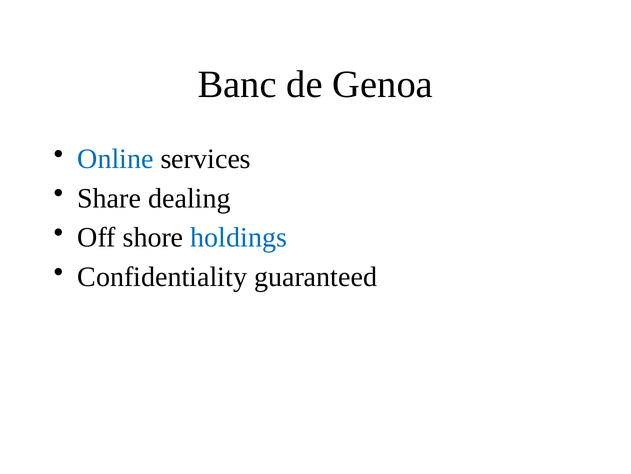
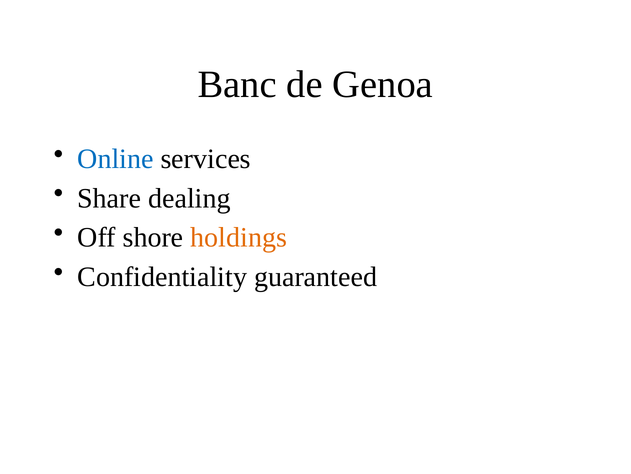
holdings colour: blue -> orange
